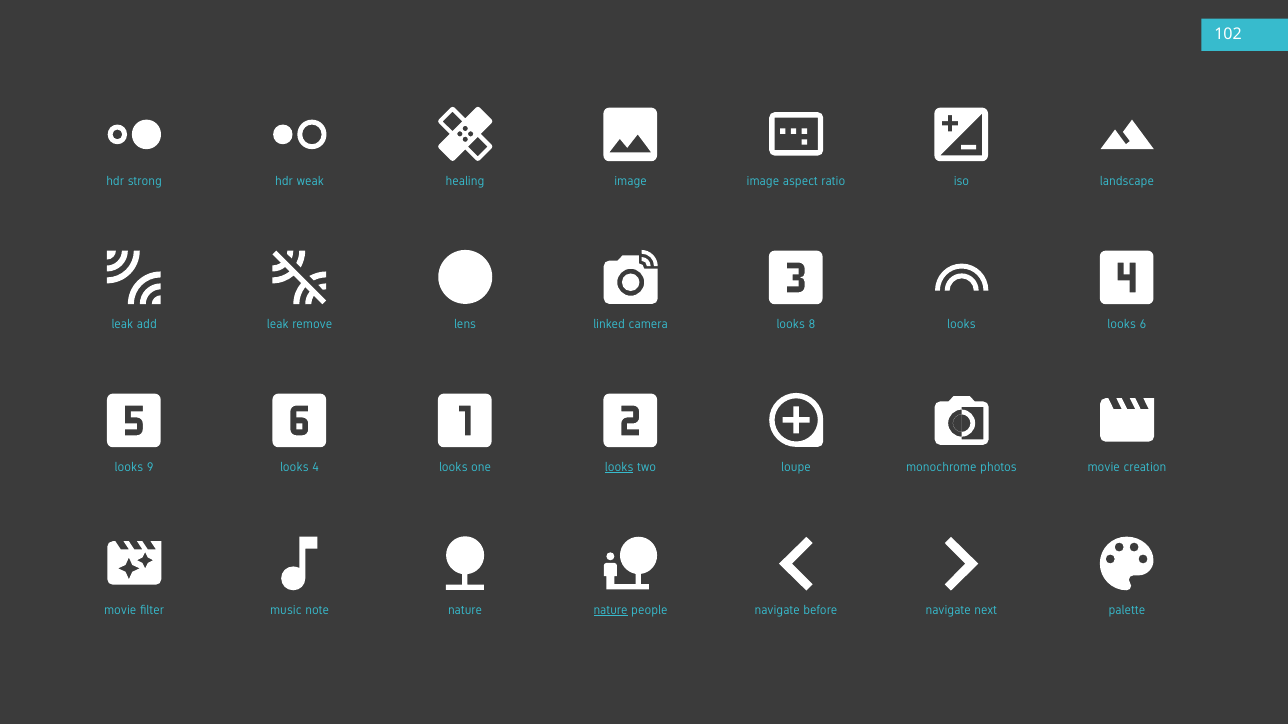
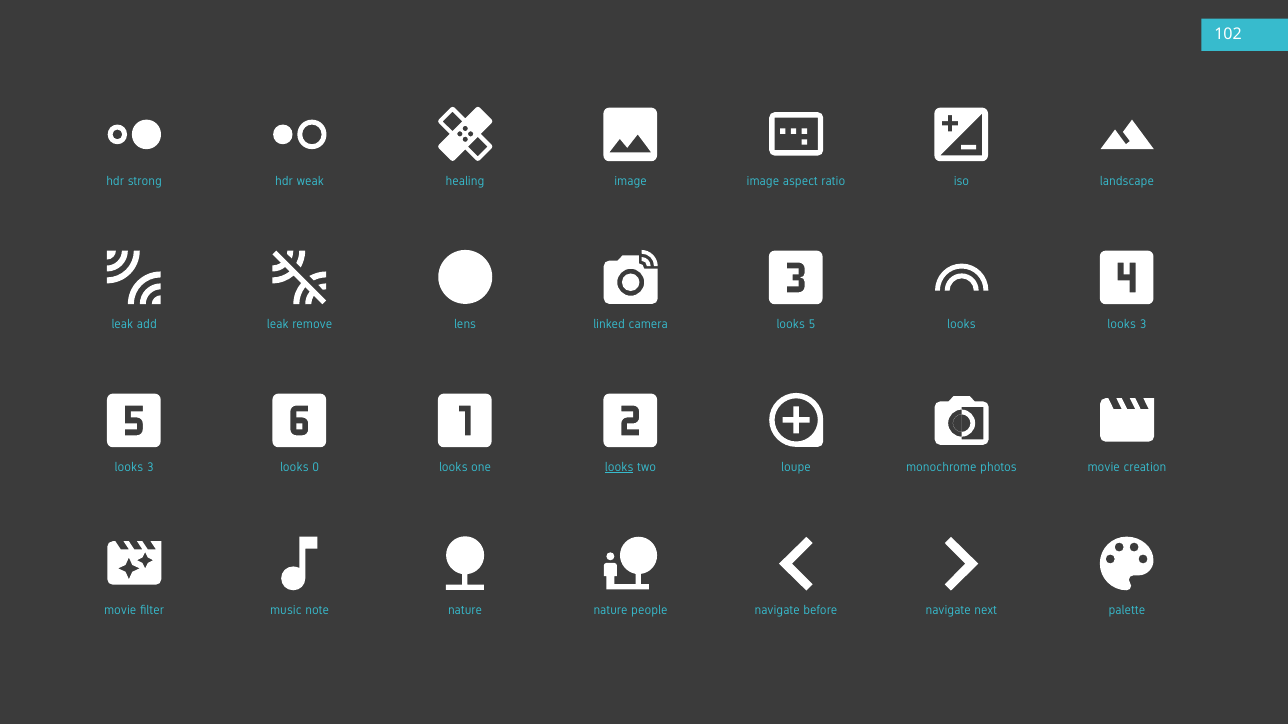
8: 8 -> 5
looks looks 6: 6 -> 3
9 at (150, 468): 9 -> 3
4: 4 -> 0
nature at (611, 611) underline: present -> none
